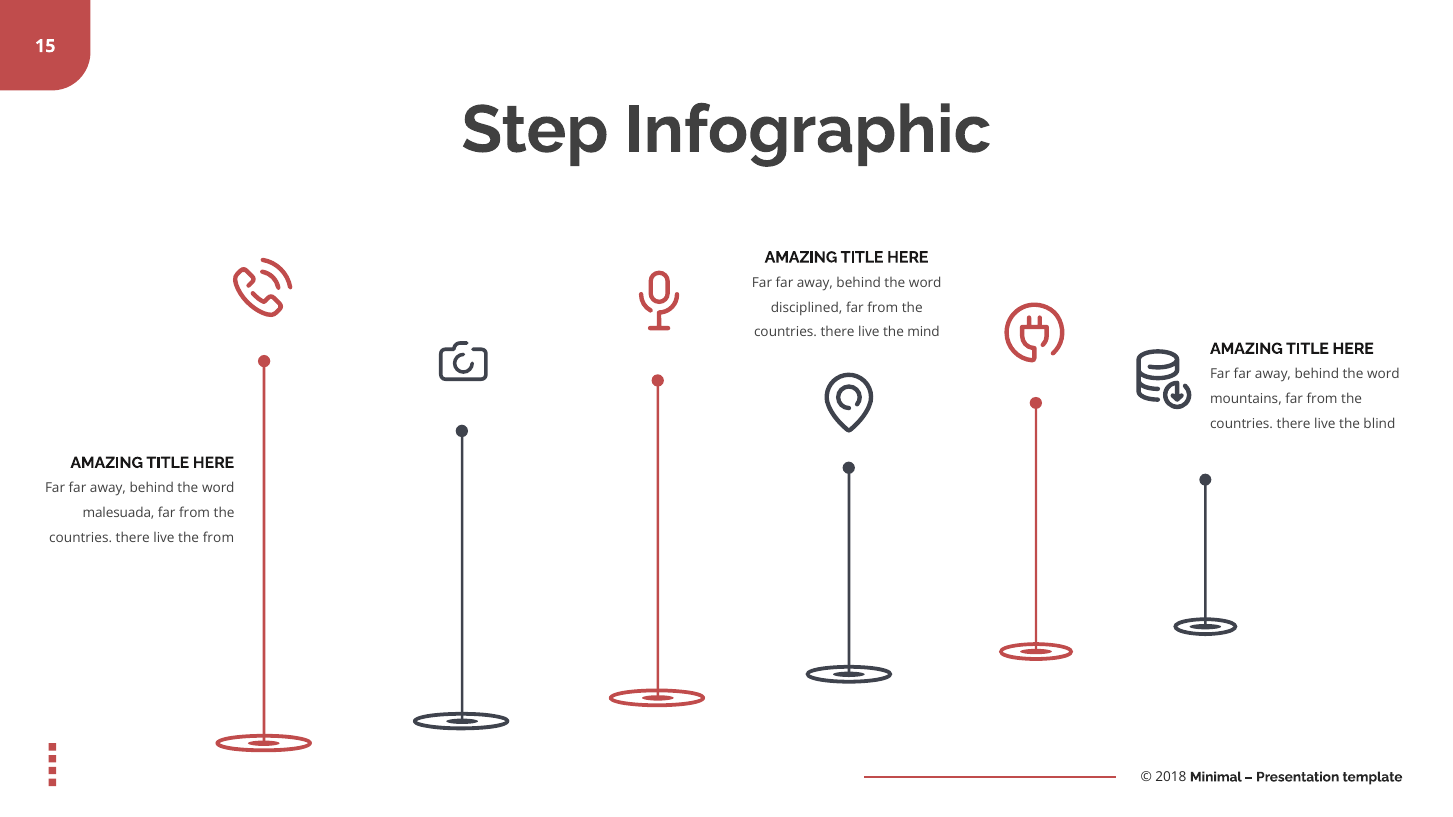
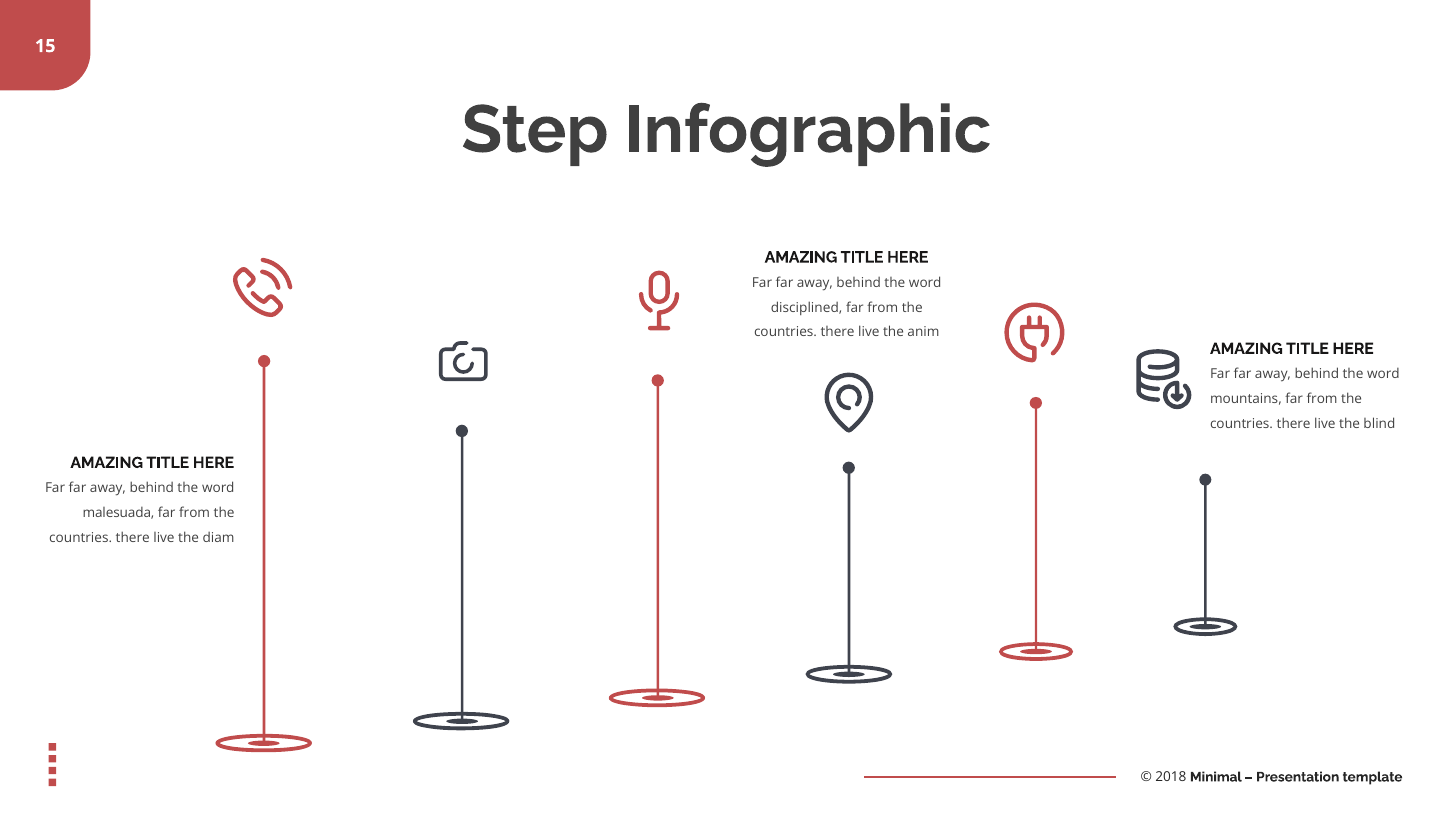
mind: mind -> anim
the from: from -> diam
